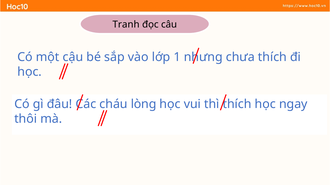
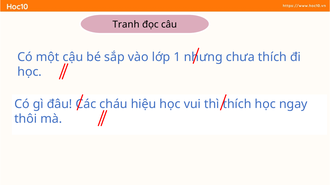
lòng: lòng -> hiệu
